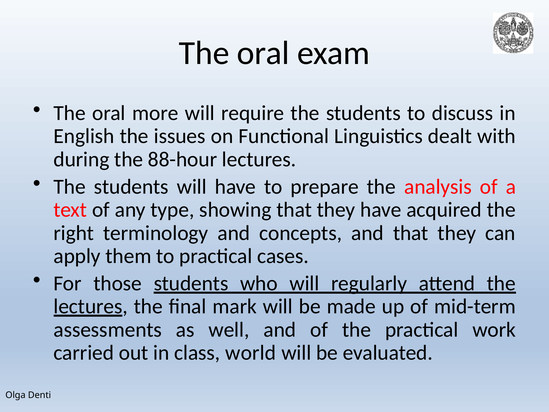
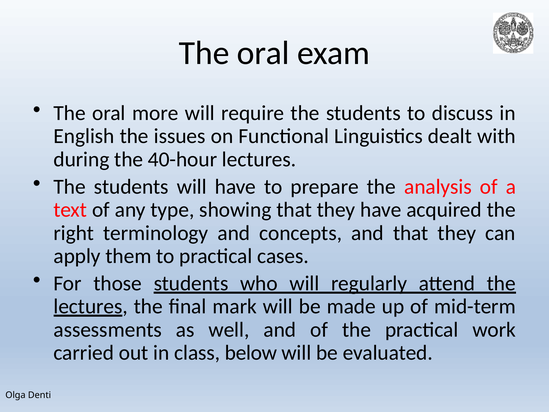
88-hour: 88-hour -> 40-hour
world: world -> below
